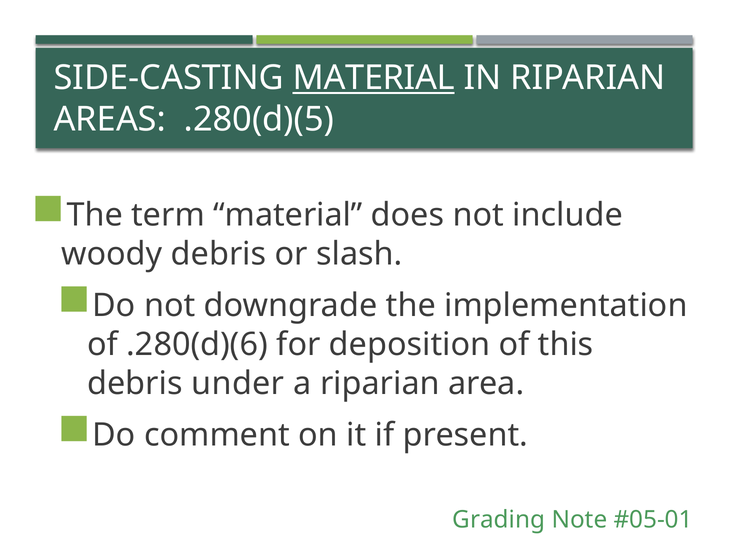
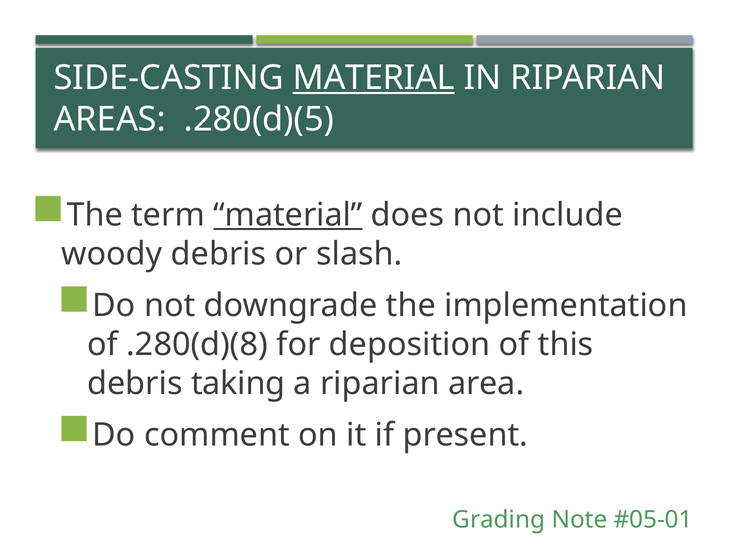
material at (288, 215) underline: none -> present
.280(d)(6: .280(d)(6 -> .280(d)(8
under: under -> taking
